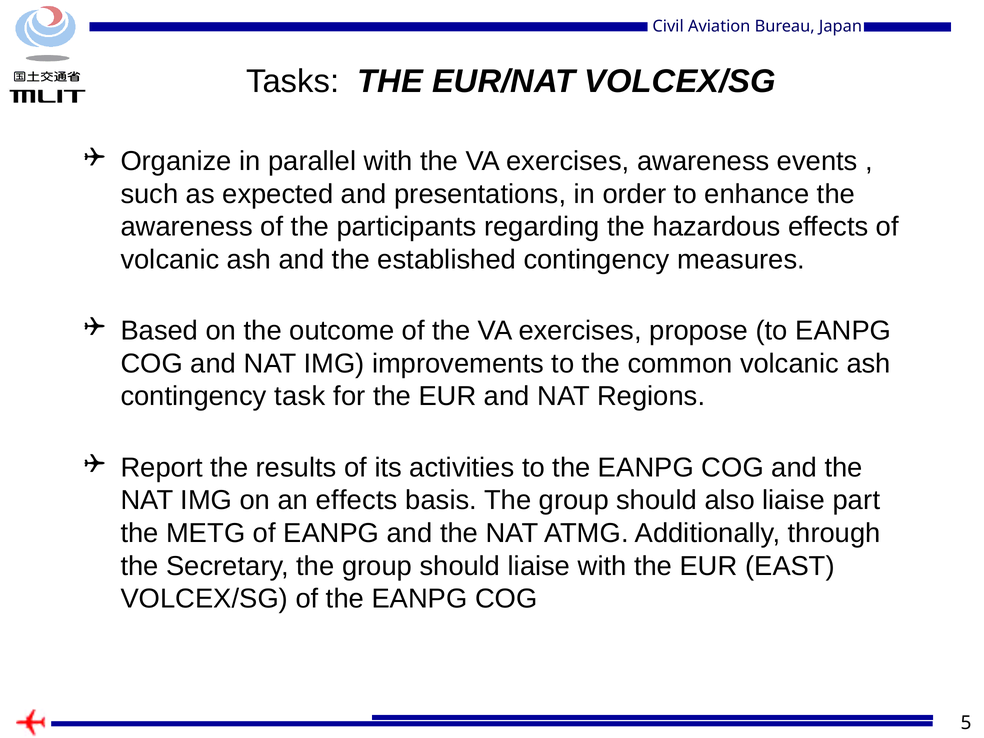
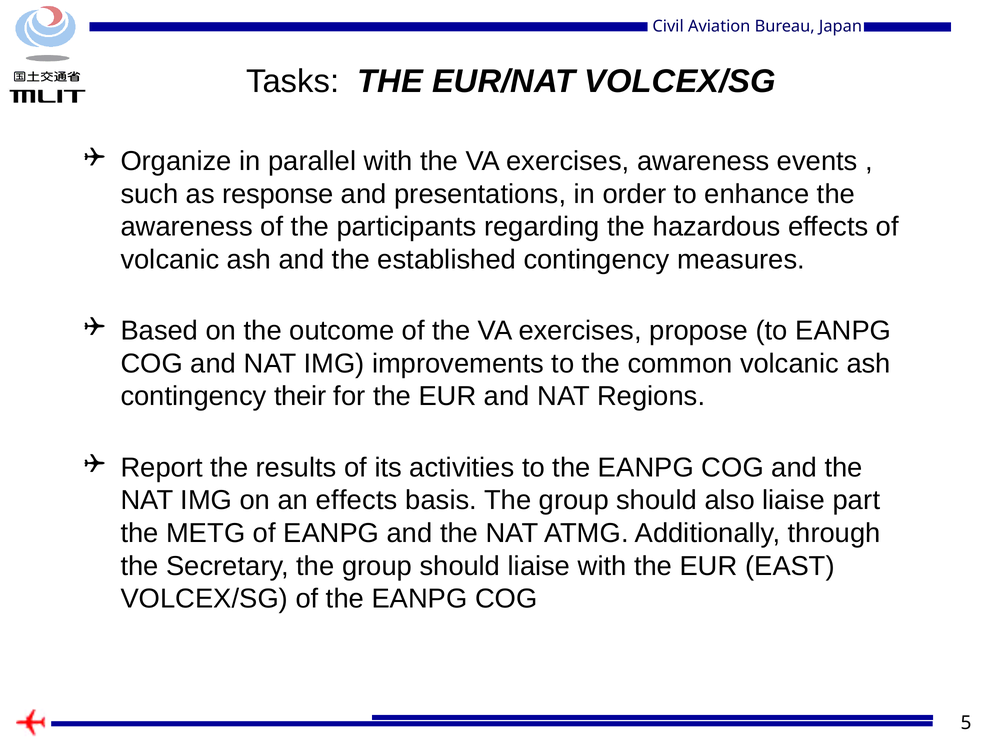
expected: expected -> response
task: task -> their
